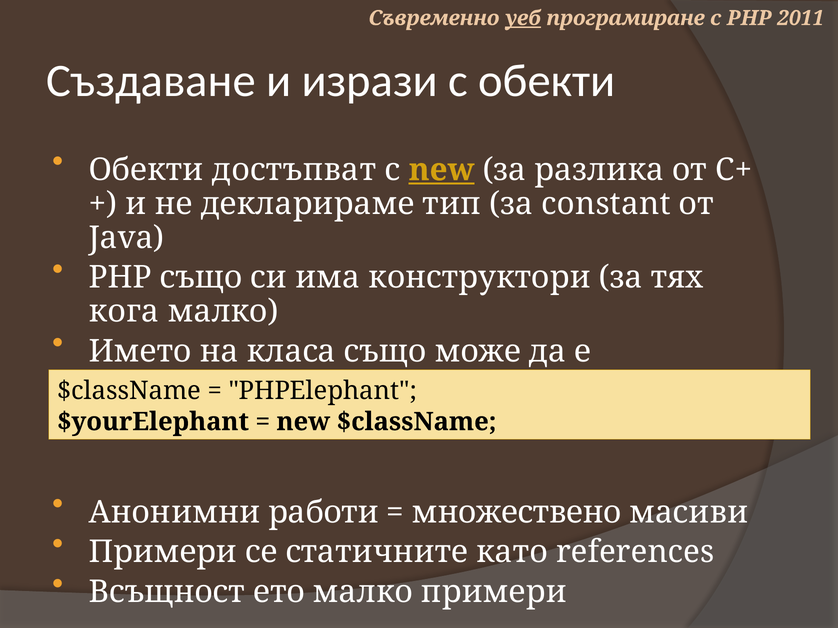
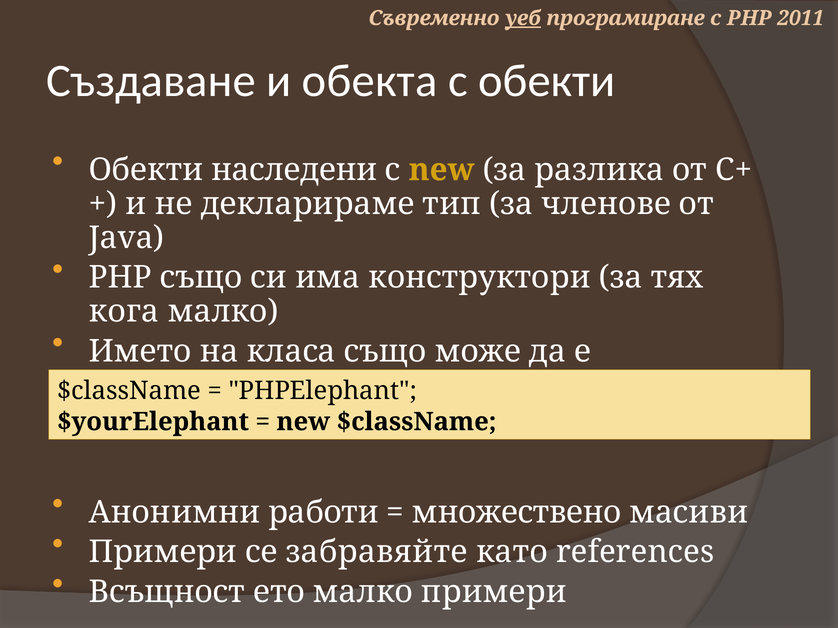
изрази: изрази -> обекта
достъпват: достъпват -> наследени
new at (442, 170) underline: present -> none
constant: constant -> членове
статичните: статичните -> забравяйте
